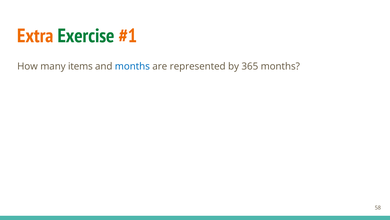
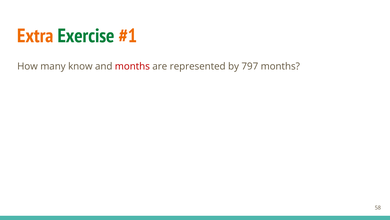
items: items -> know
months at (132, 66) colour: blue -> red
365: 365 -> 797
